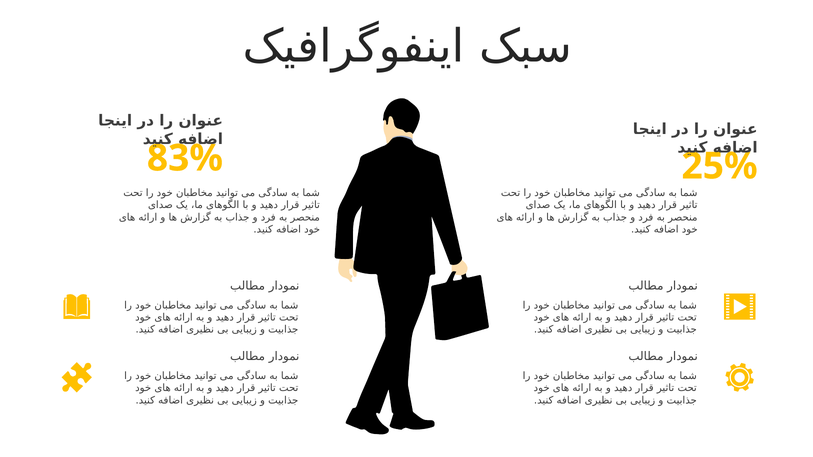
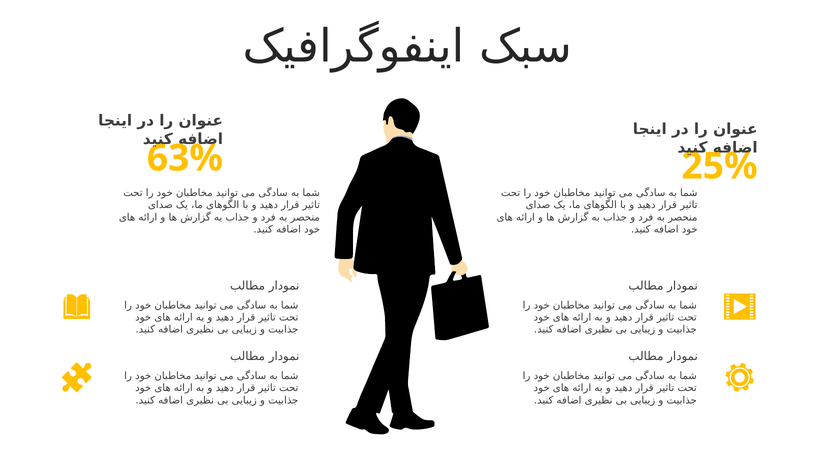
83%: 83% -> 63%
